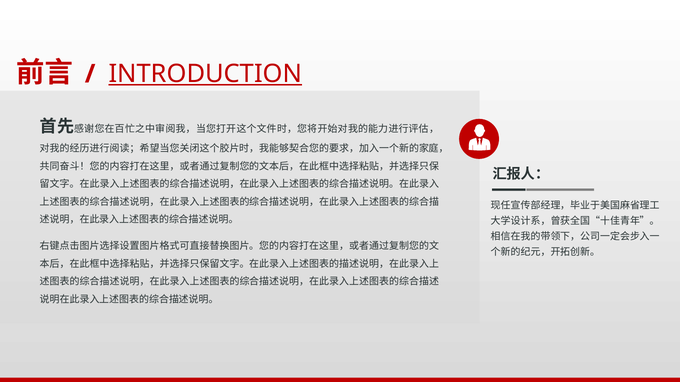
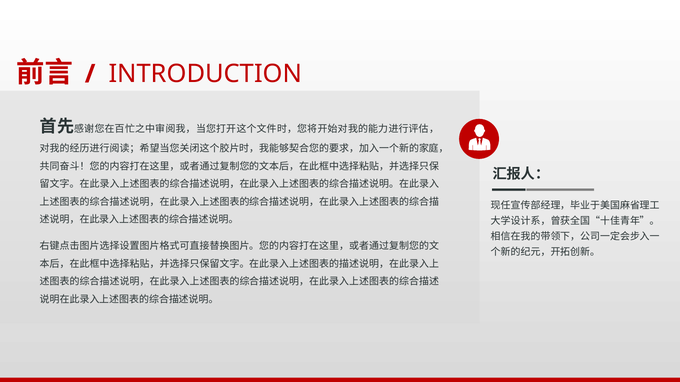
INTRODUCTION underline: present -> none
